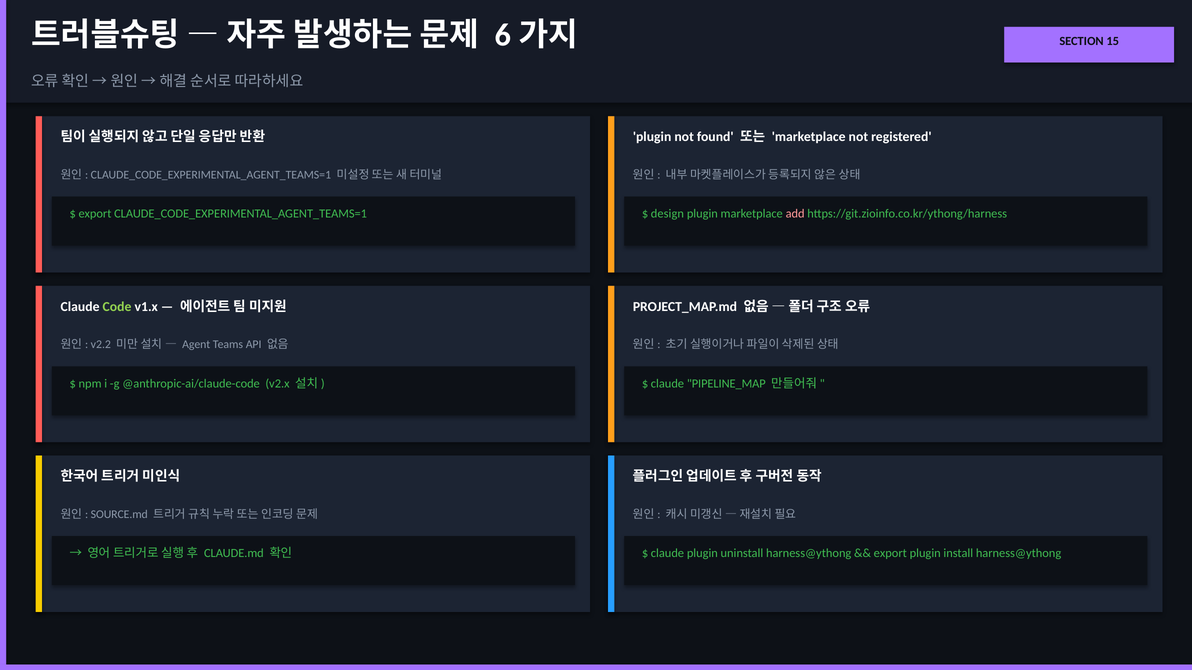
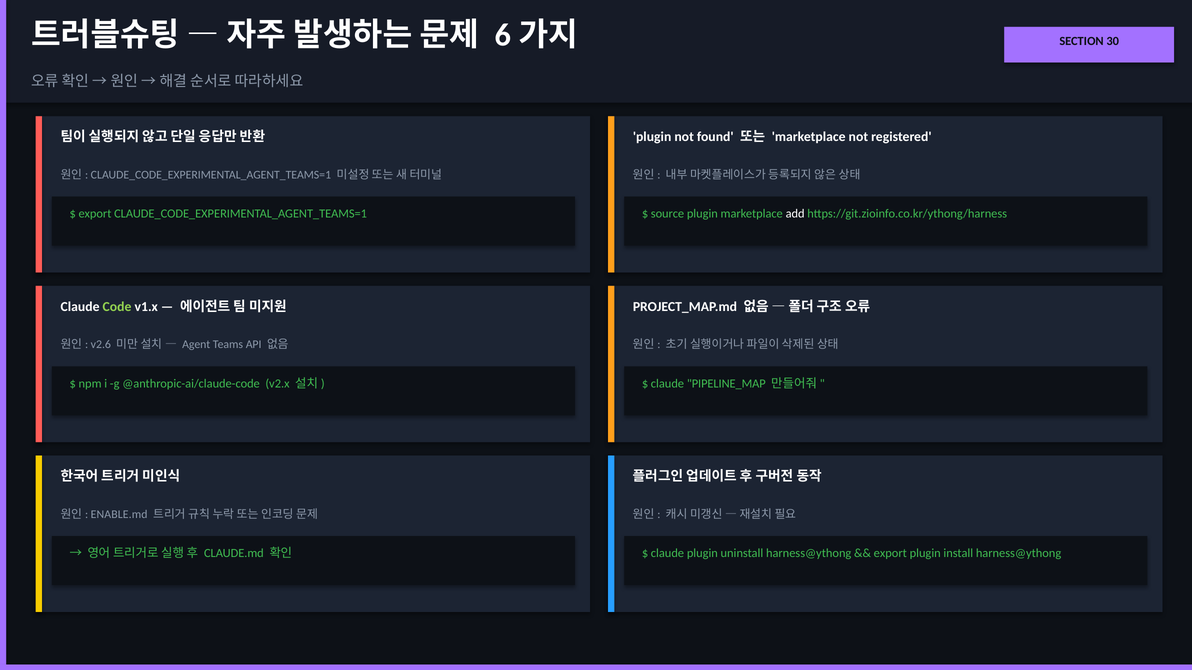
15: 15 -> 30
design: design -> source
add colour: pink -> white
v2.2: v2.2 -> v2.6
SOURCE.md: SOURCE.md -> ENABLE.md
